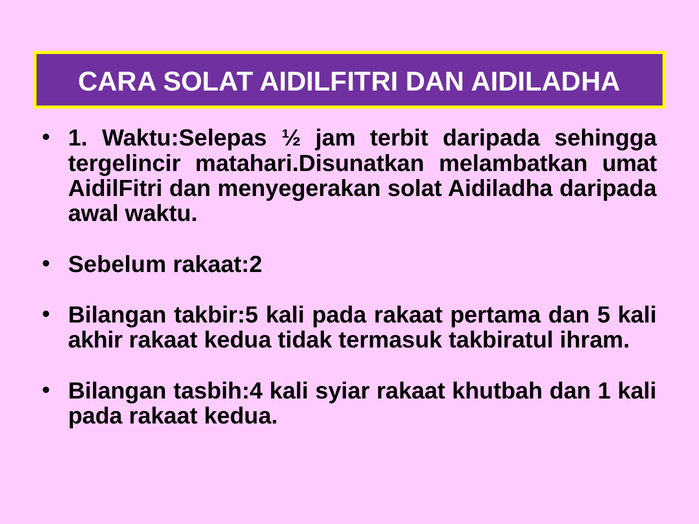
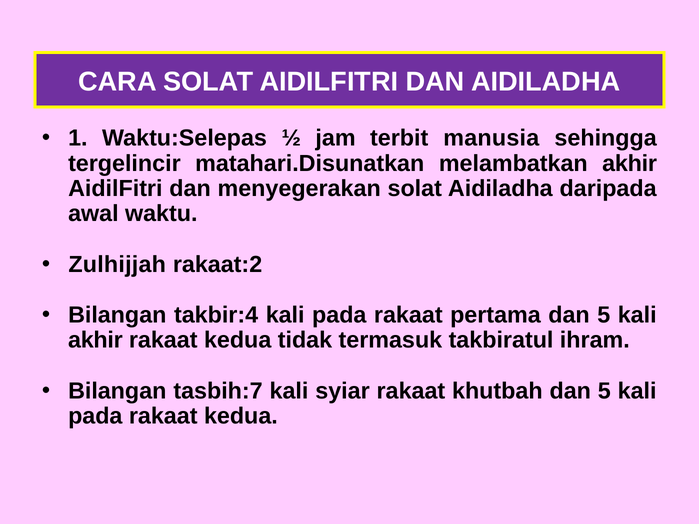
terbit daripada: daripada -> manusia
melambatkan umat: umat -> akhir
Sebelum: Sebelum -> Zulhijjah
takbir:5: takbir:5 -> takbir:4
tasbih:4: tasbih:4 -> tasbih:7
1 at (604, 391): 1 -> 5
